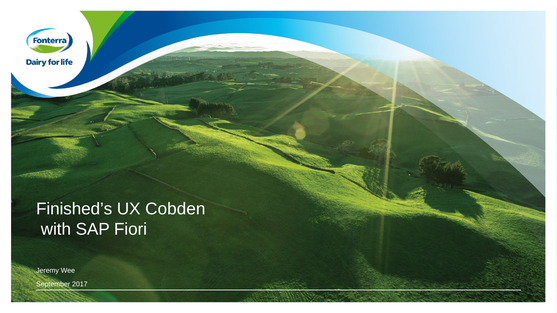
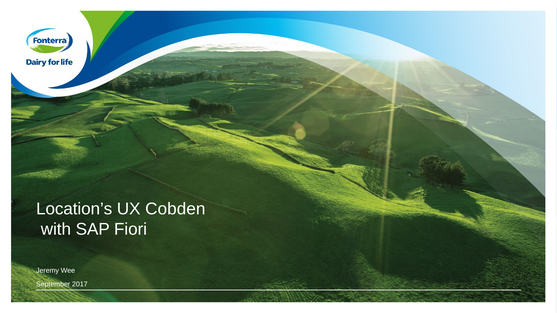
Finished’s: Finished’s -> Location’s
